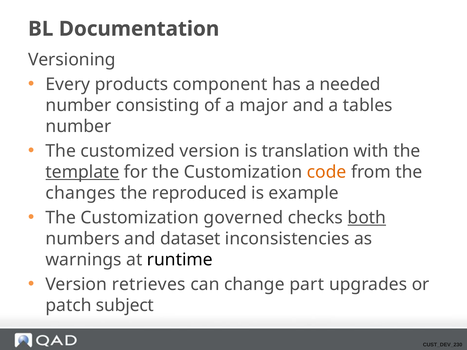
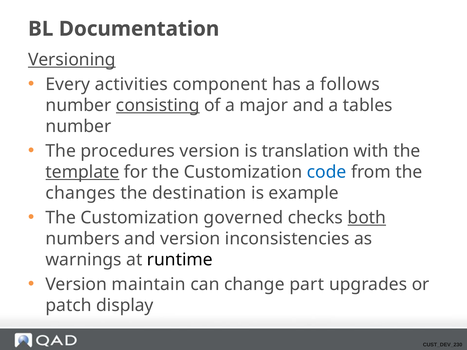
Versioning underline: none -> present
products: products -> activities
needed: needed -> follows
consisting underline: none -> present
customized: customized -> procedures
code colour: orange -> blue
reproduced: reproduced -> destination
and dataset: dataset -> version
retrieves: retrieves -> maintain
subject: subject -> display
